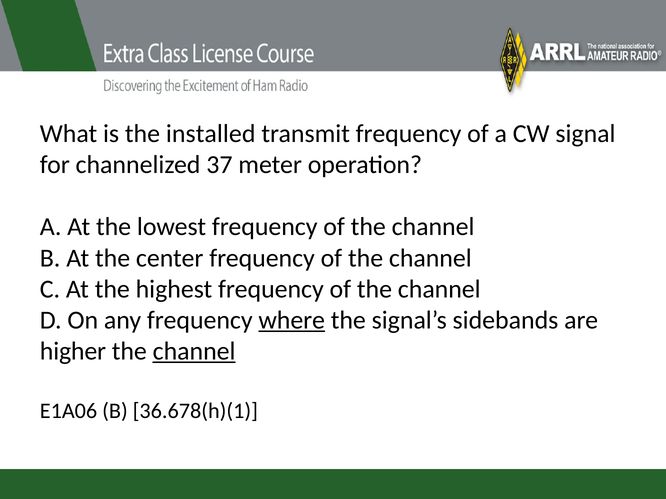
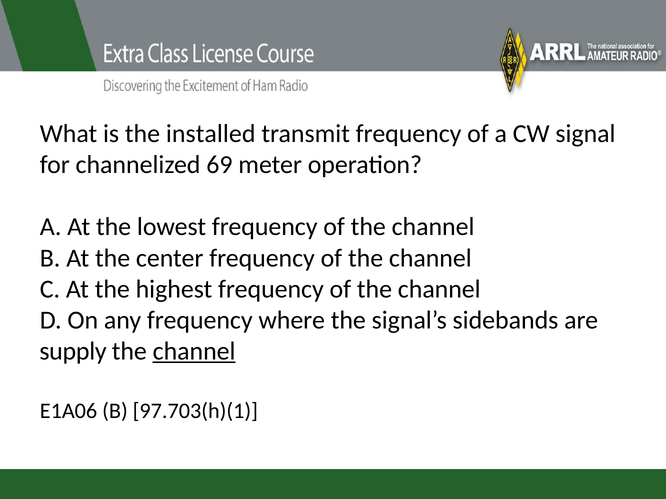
37: 37 -> 69
where underline: present -> none
higher: higher -> supply
36.678(h)(1: 36.678(h)(1 -> 97.703(h)(1
